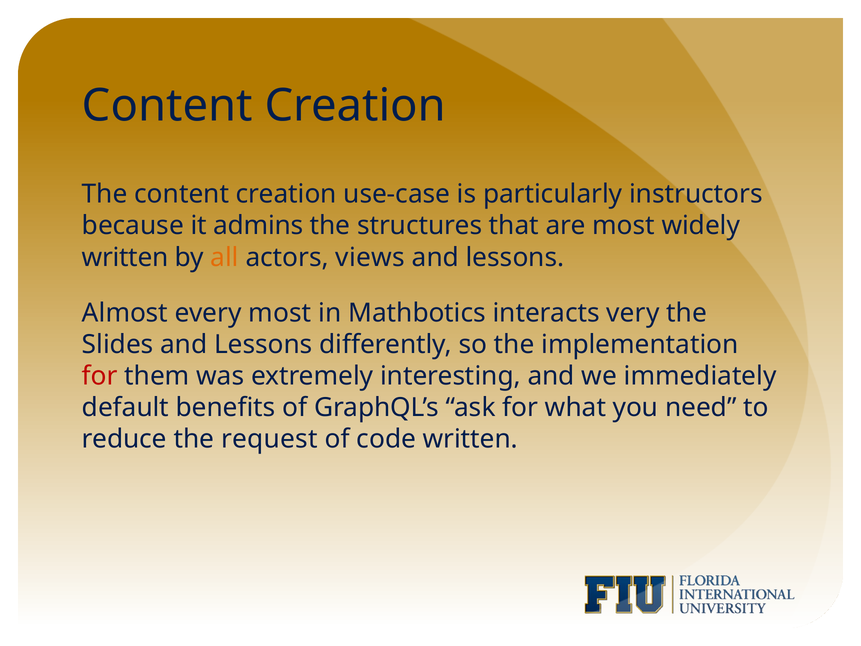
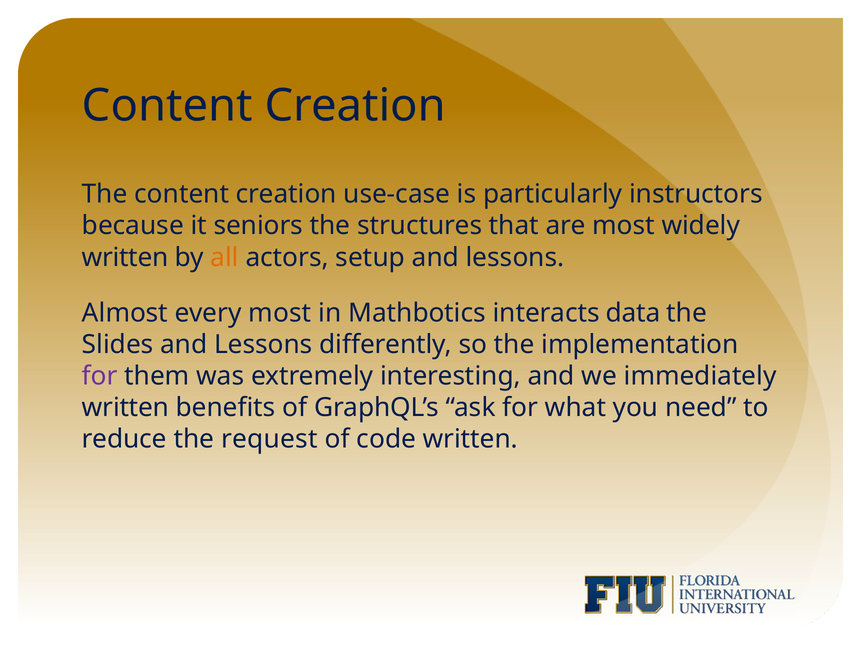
admins: admins -> seniors
views: views -> setup
very: very -> data
for at (100, 376) colour: red -> purple
default at (125, 407): default -> written
